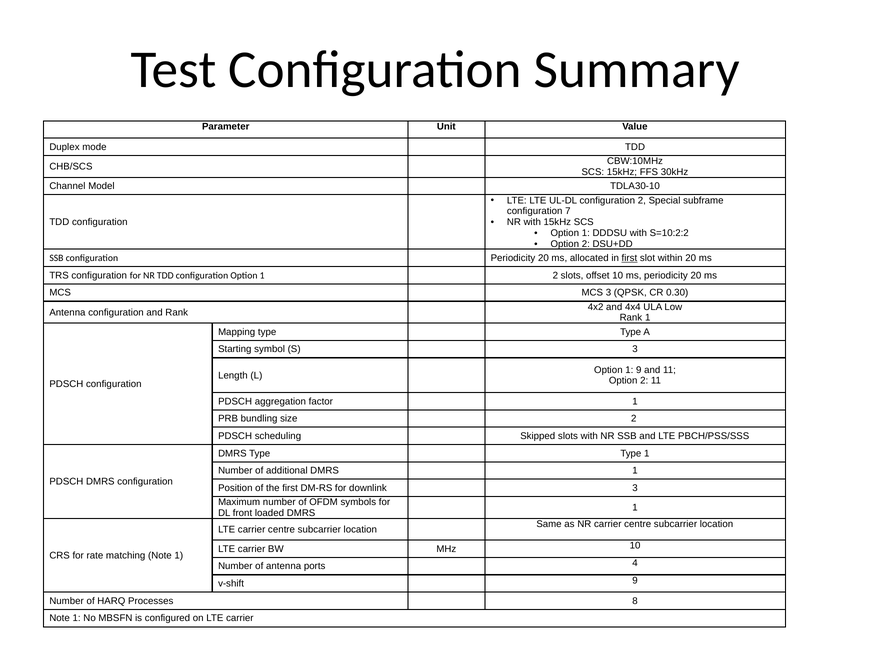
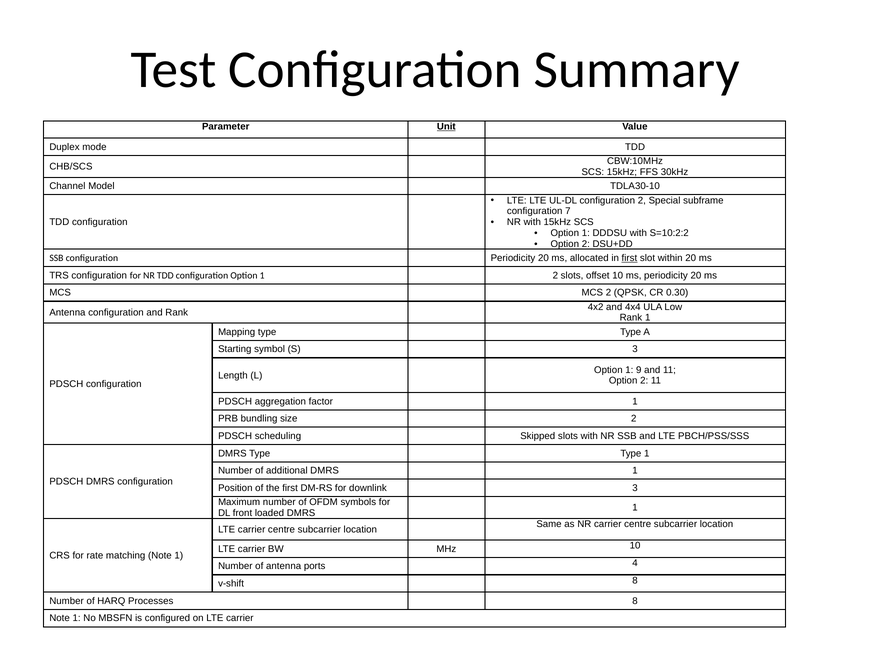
Unit underline: none -> present
MCS 3: 3 -> 2
v-shift 9: 9 -> 8
